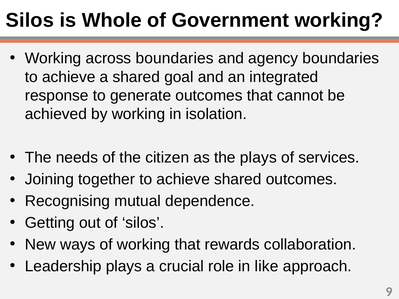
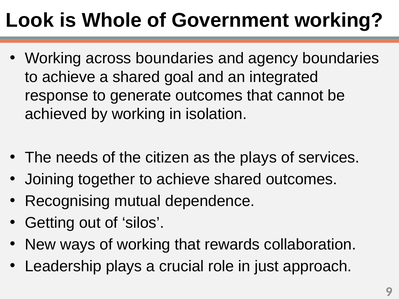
Silos at (30, 20): Silos -> Look
like: like -> just
